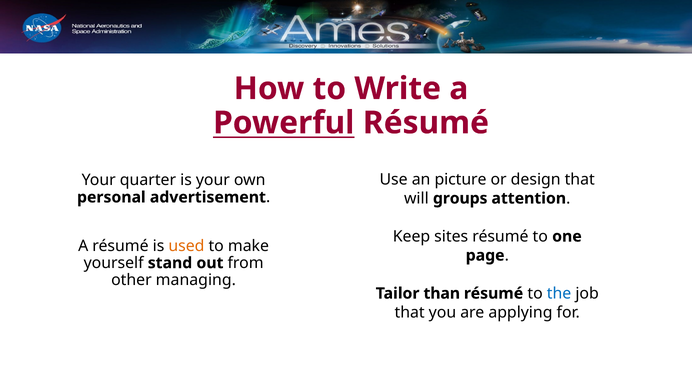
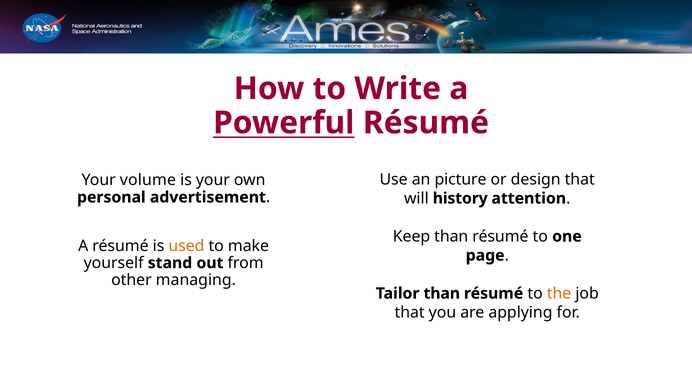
quarter: quarter -> volume
groups: groups -> history
Keep sites: sites -> than
the colour: blue -> orange
